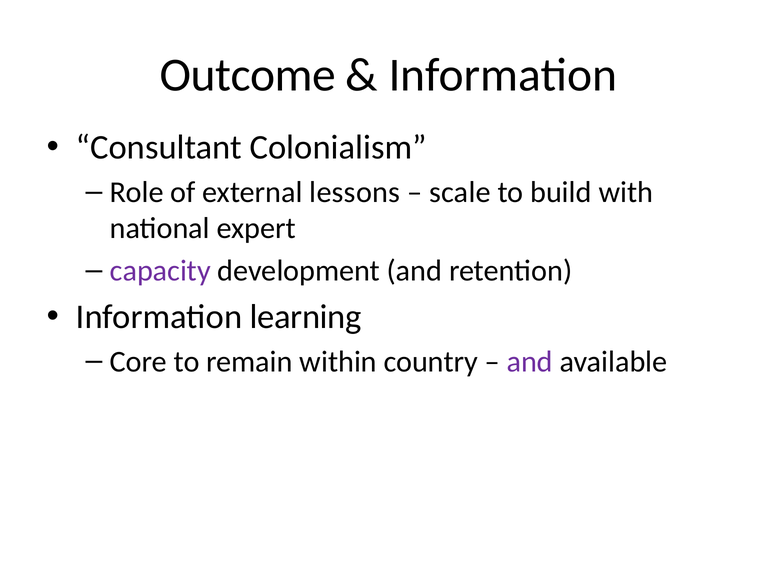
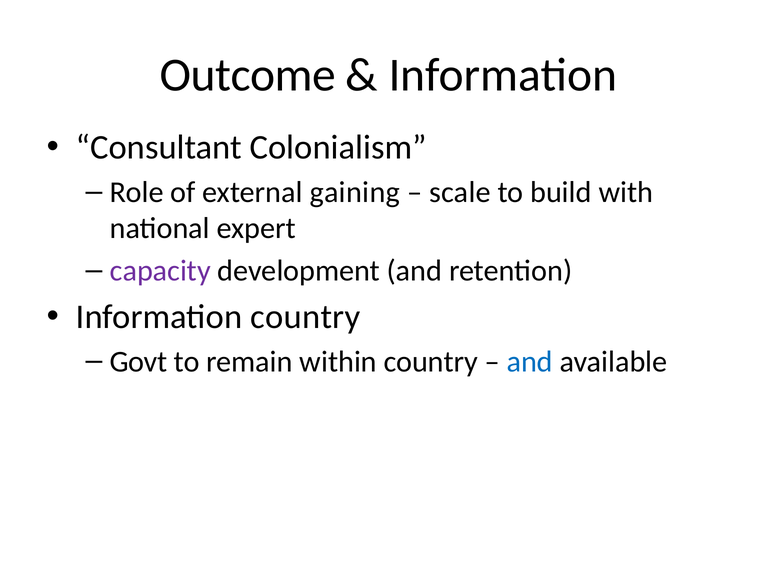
lessons: lessons -> gaining
Information learning: learning -> country
Core: Core -> Govt
and at (530, 362) colour: purple -> blue
